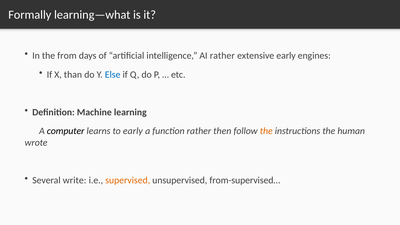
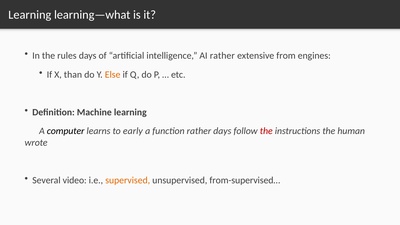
Formally at (30, 15): Formally -> Learning
from: from -> rules
extensive early: early -> from
Else colour: blue -> orange
rather then: then -> days
the at (266, 131) colour: orange -> red
write: write -> video
